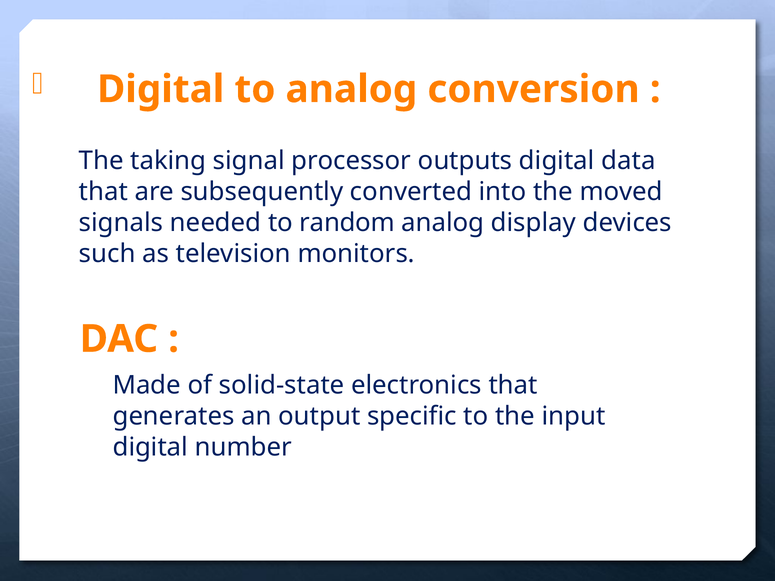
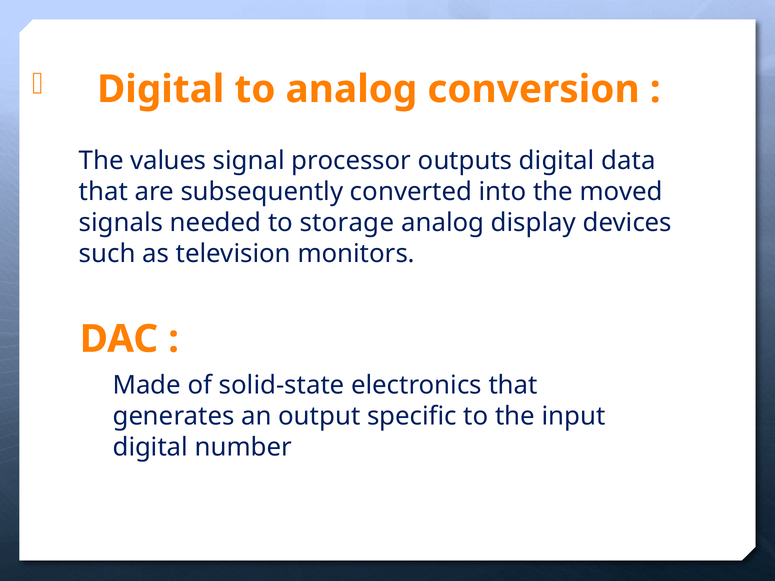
taking: taking -> values
random: random -> storage
